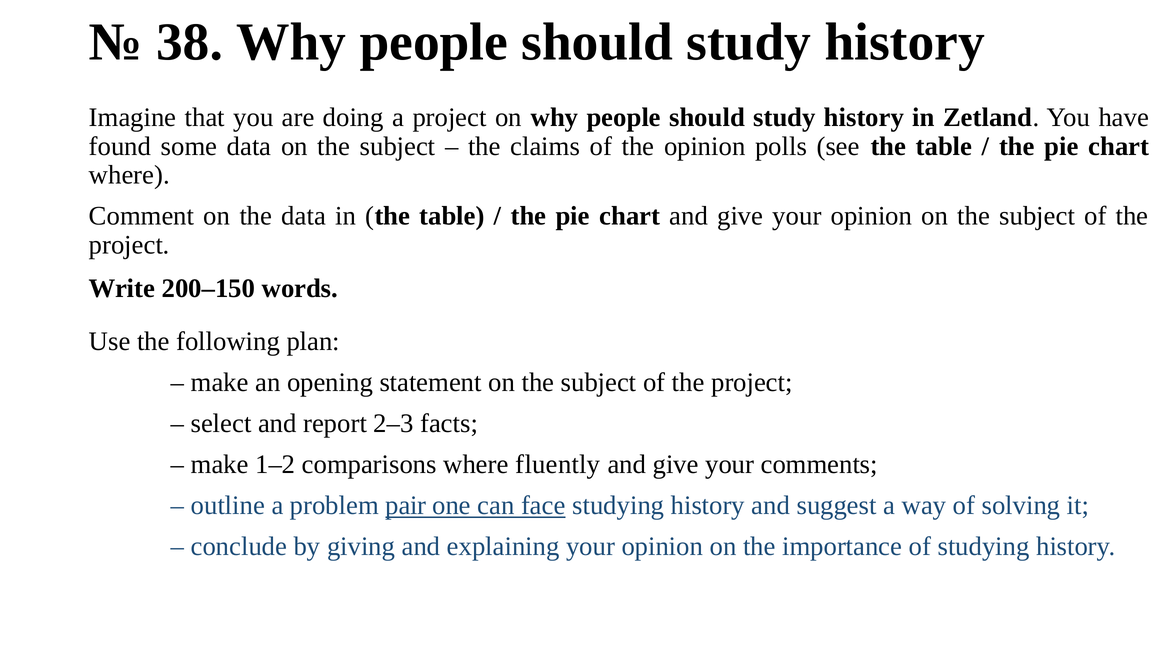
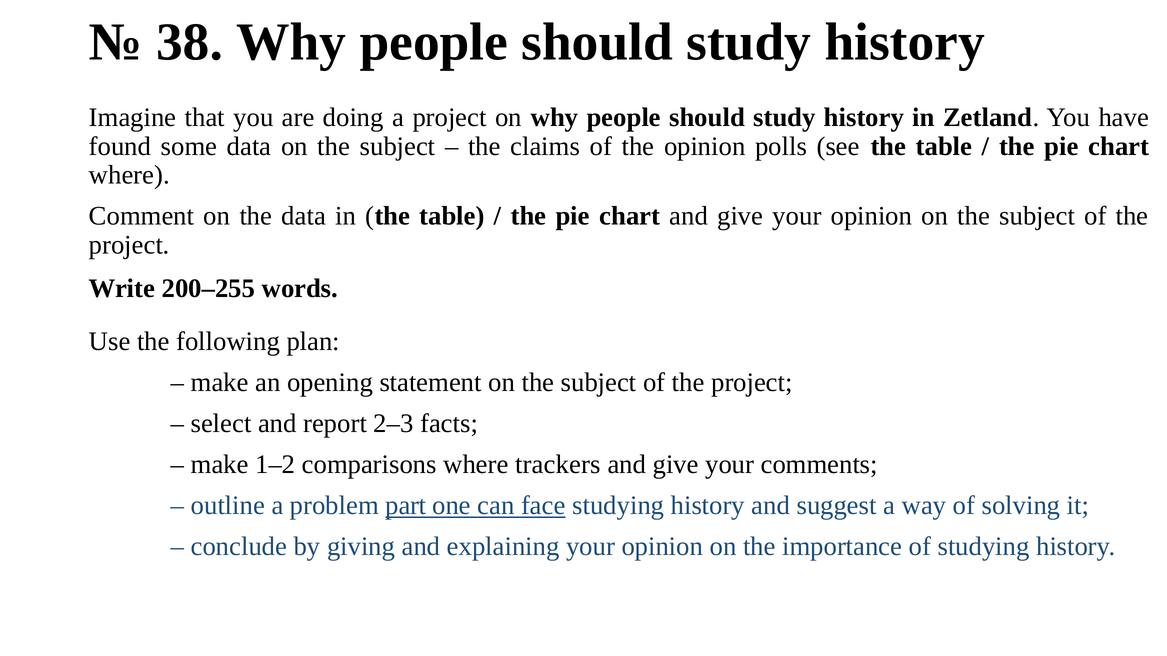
200–150: 200–150 -> 200–255
fluently: fluently -> trackers
pair: pair -> part
